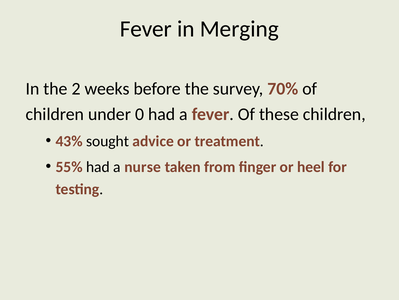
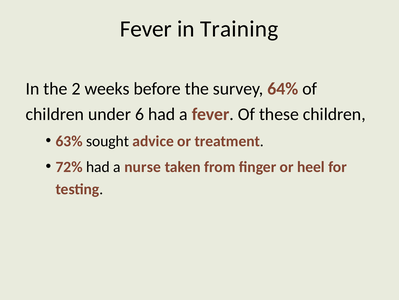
Merging: Merging -> Training
70%: 70% -> 64%
0: 0 -> 6
43%: 43% -> 63%
55%: 55% -> 72%
